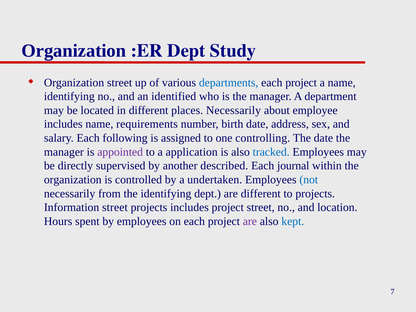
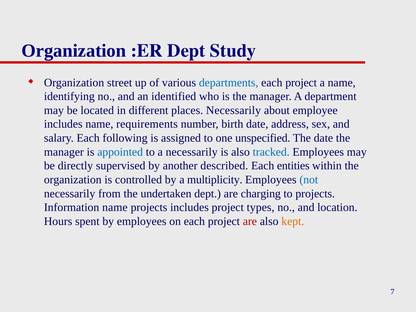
controlling: controlling -> unspecified
appointed colour: purple -> blue
a application: application -> necessarily
journal: journal -> entities
undertaken: undertaken -> multiplicity
the identifying: identifying -> undertaken
are different: different -> charging
Information street: street -> name
project street: street -> types
are at (250, 221) colour: purple -> red
kept colour: blue -> orange
